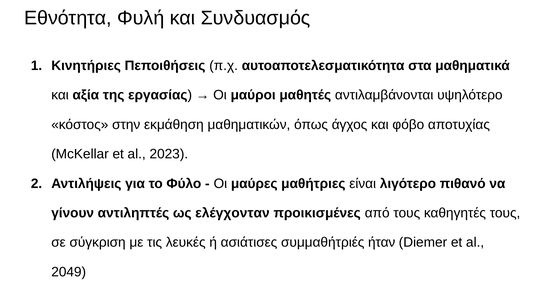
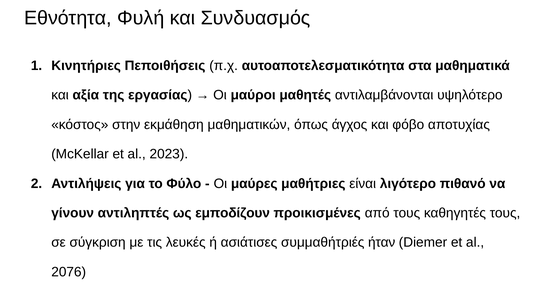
ελέγχονταν: ελέγχονταν -> εμποδίζουν
2049: 2049 -> 2076
